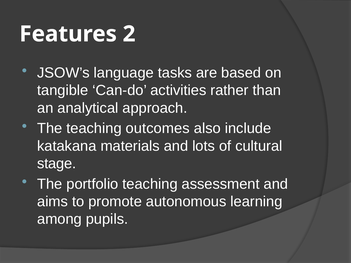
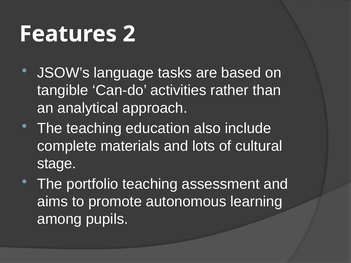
outcomes: outcomes -> education
katakana: katakana -> complete
